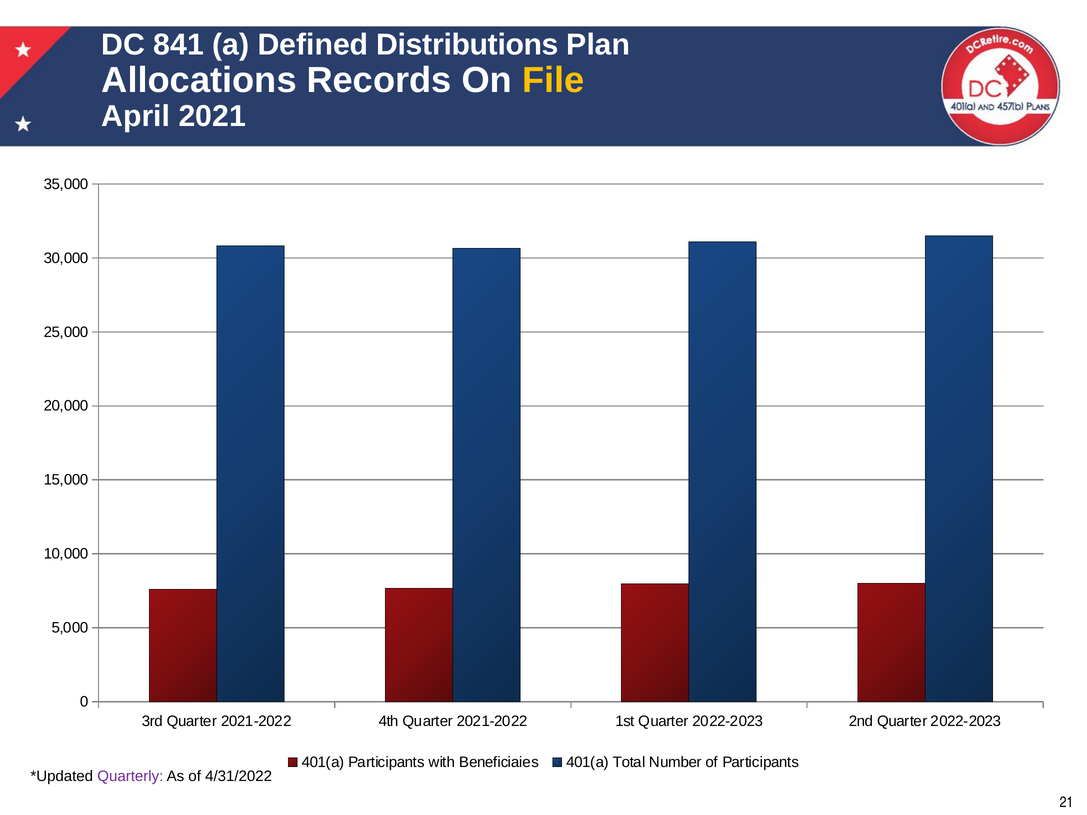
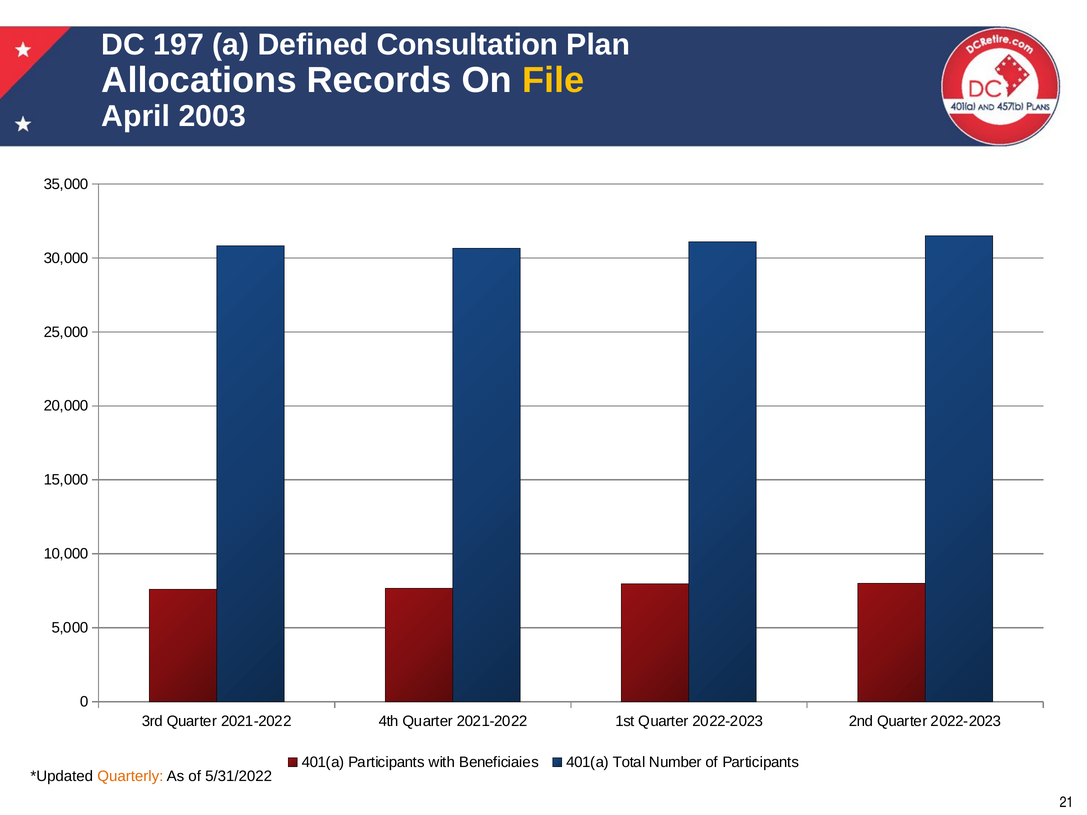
841: 841 -> 197
Distributions: Distributions -> Consultation
2021: 2021 -> 2003
Quarterly colour: purple -> orange
4/31/2022: 4/31/2022 -> 5/31/2022
